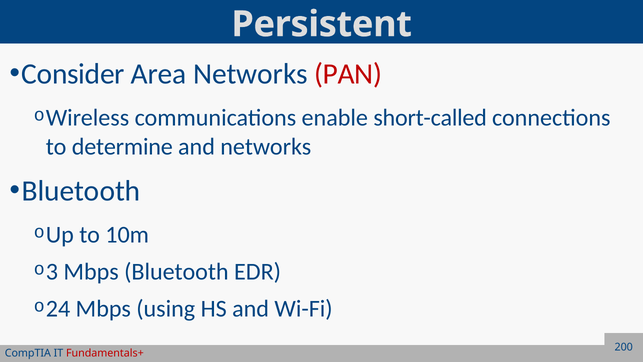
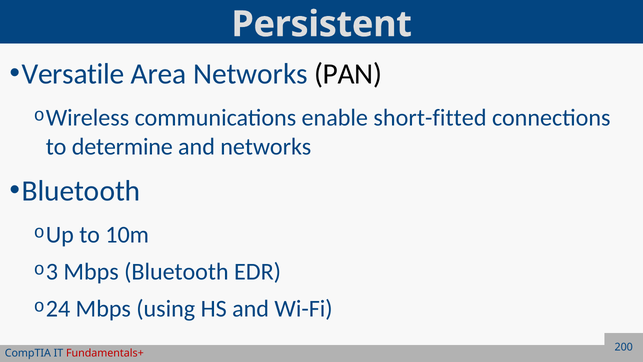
Consider: Consider -> Versatile
PAN colour: red -> black
short-called: short-called -> short-fitted
